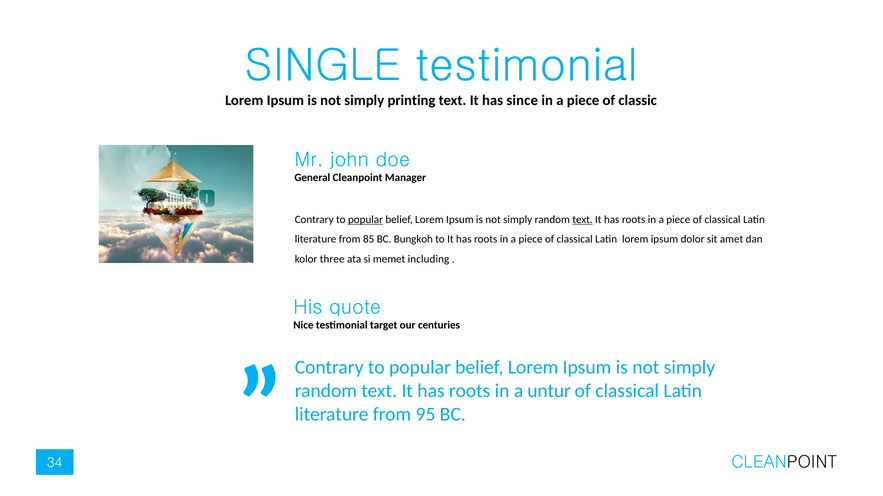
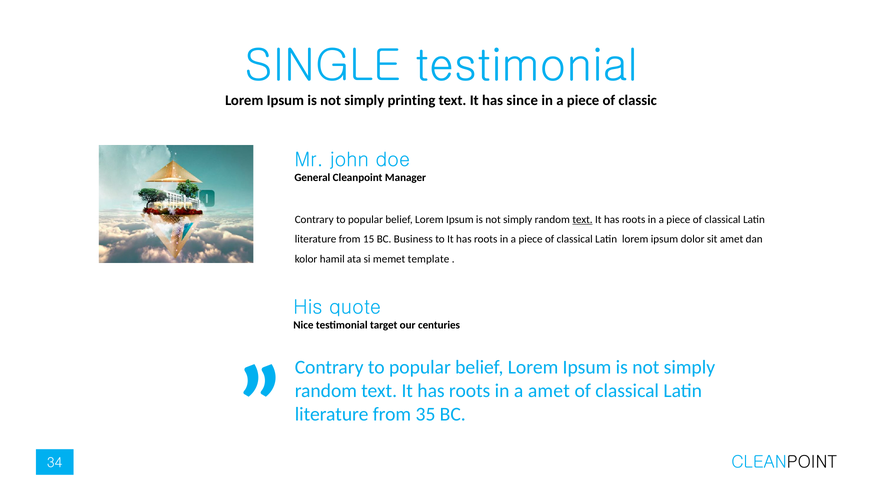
popular at (366, 220) underline: present -> none
85: 85 -> 15
Bungkoh: Bungkoh -> Business
three: three -> hamil
including: including -> template
a untur: untur -> amet
95: 95 -> 35
